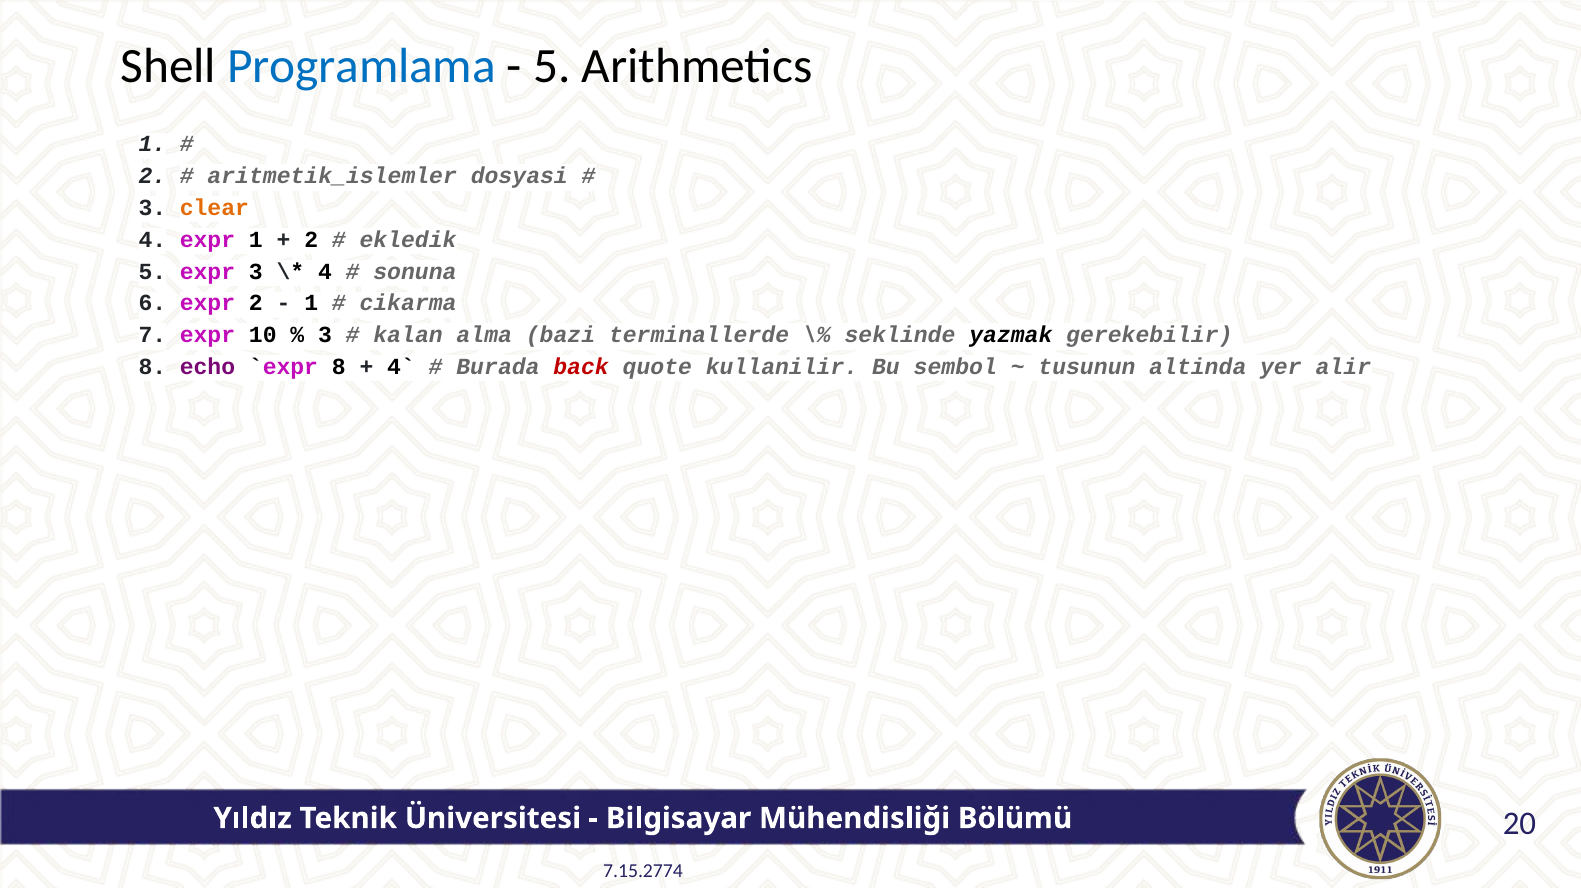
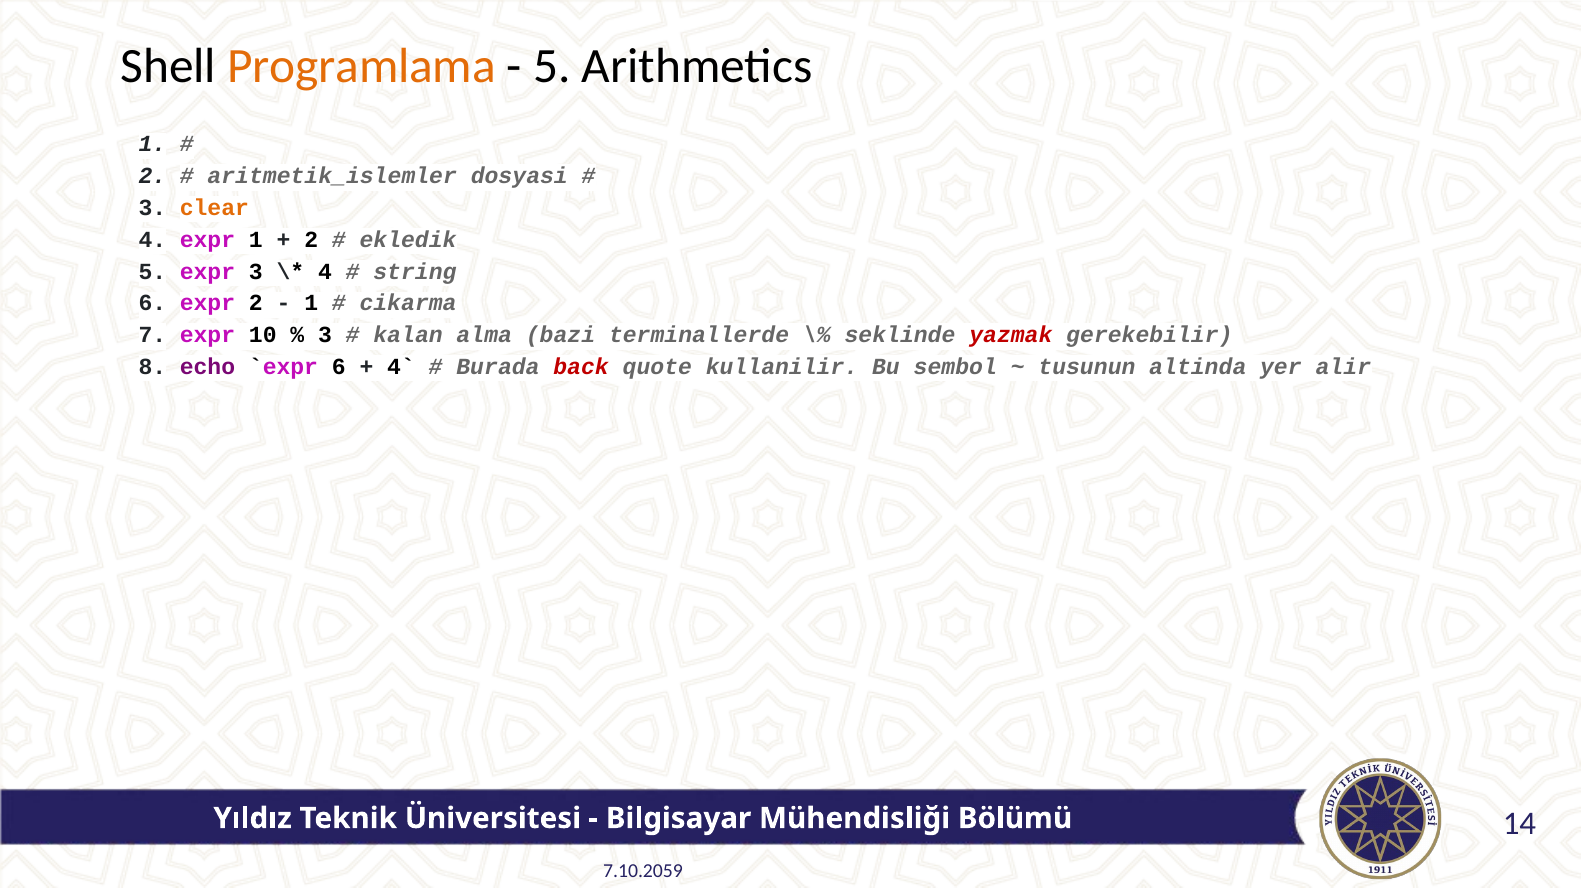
Programlama colour: blue -> orange
sonuna: sonuna -> string
yazmak colour: black -> red
8 at (339, 367): 8 -> 6
20: 20 -> 14
7.15.2774: 7.15.2774 -> 7.10.2059
